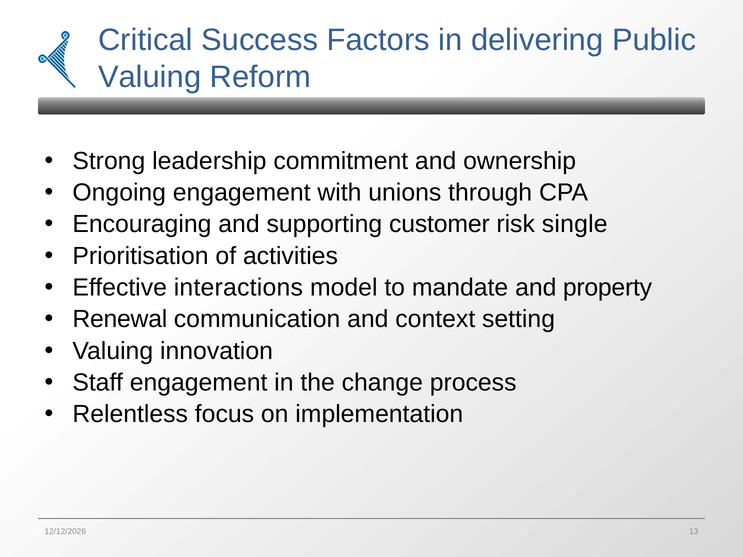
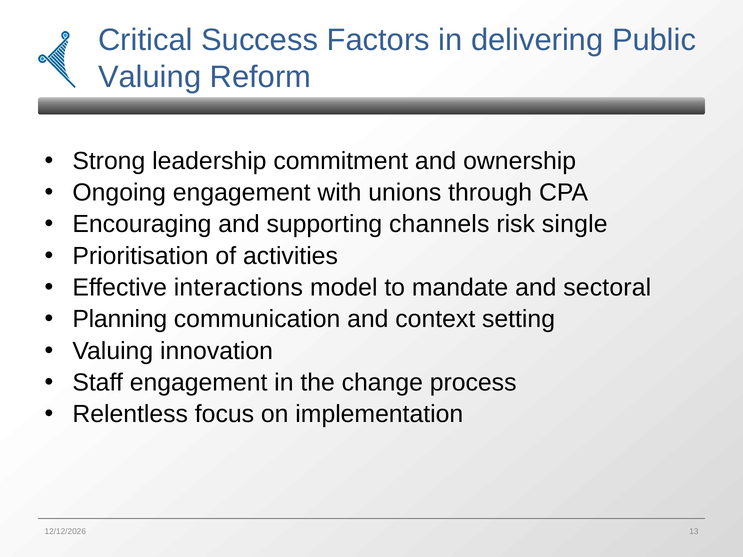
customer: customer -> channels
property: property -> sectoral
Renewal: Renewal -> Planning
